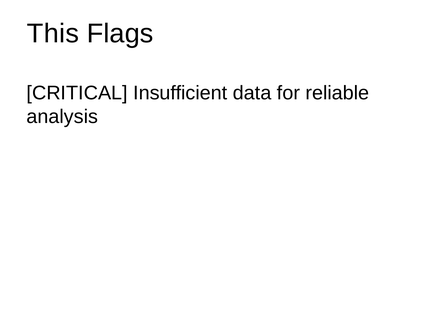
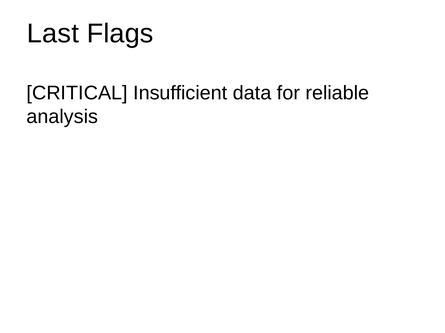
This: This -> Last
